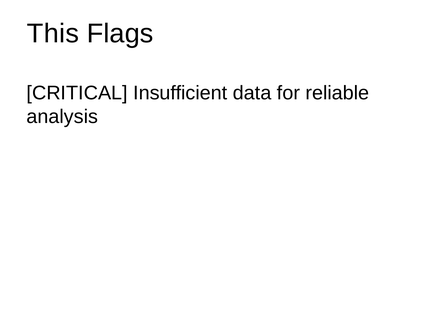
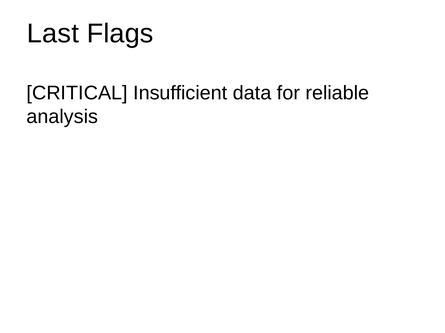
This: This -> Last
